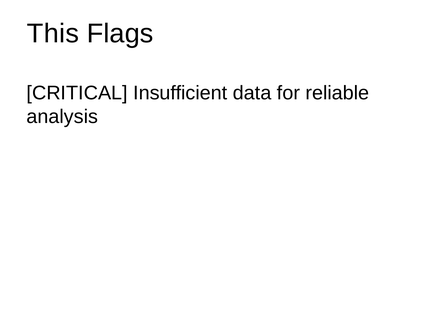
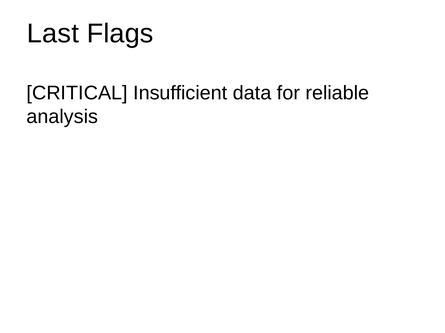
This: This -> Last
